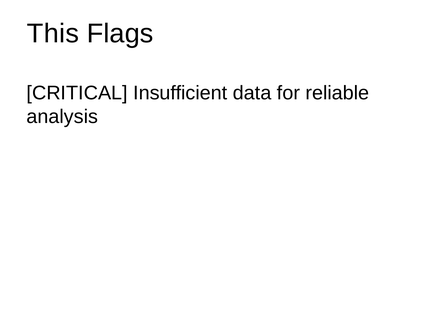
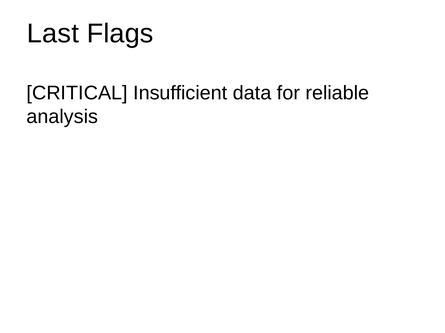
This: This -> Last
